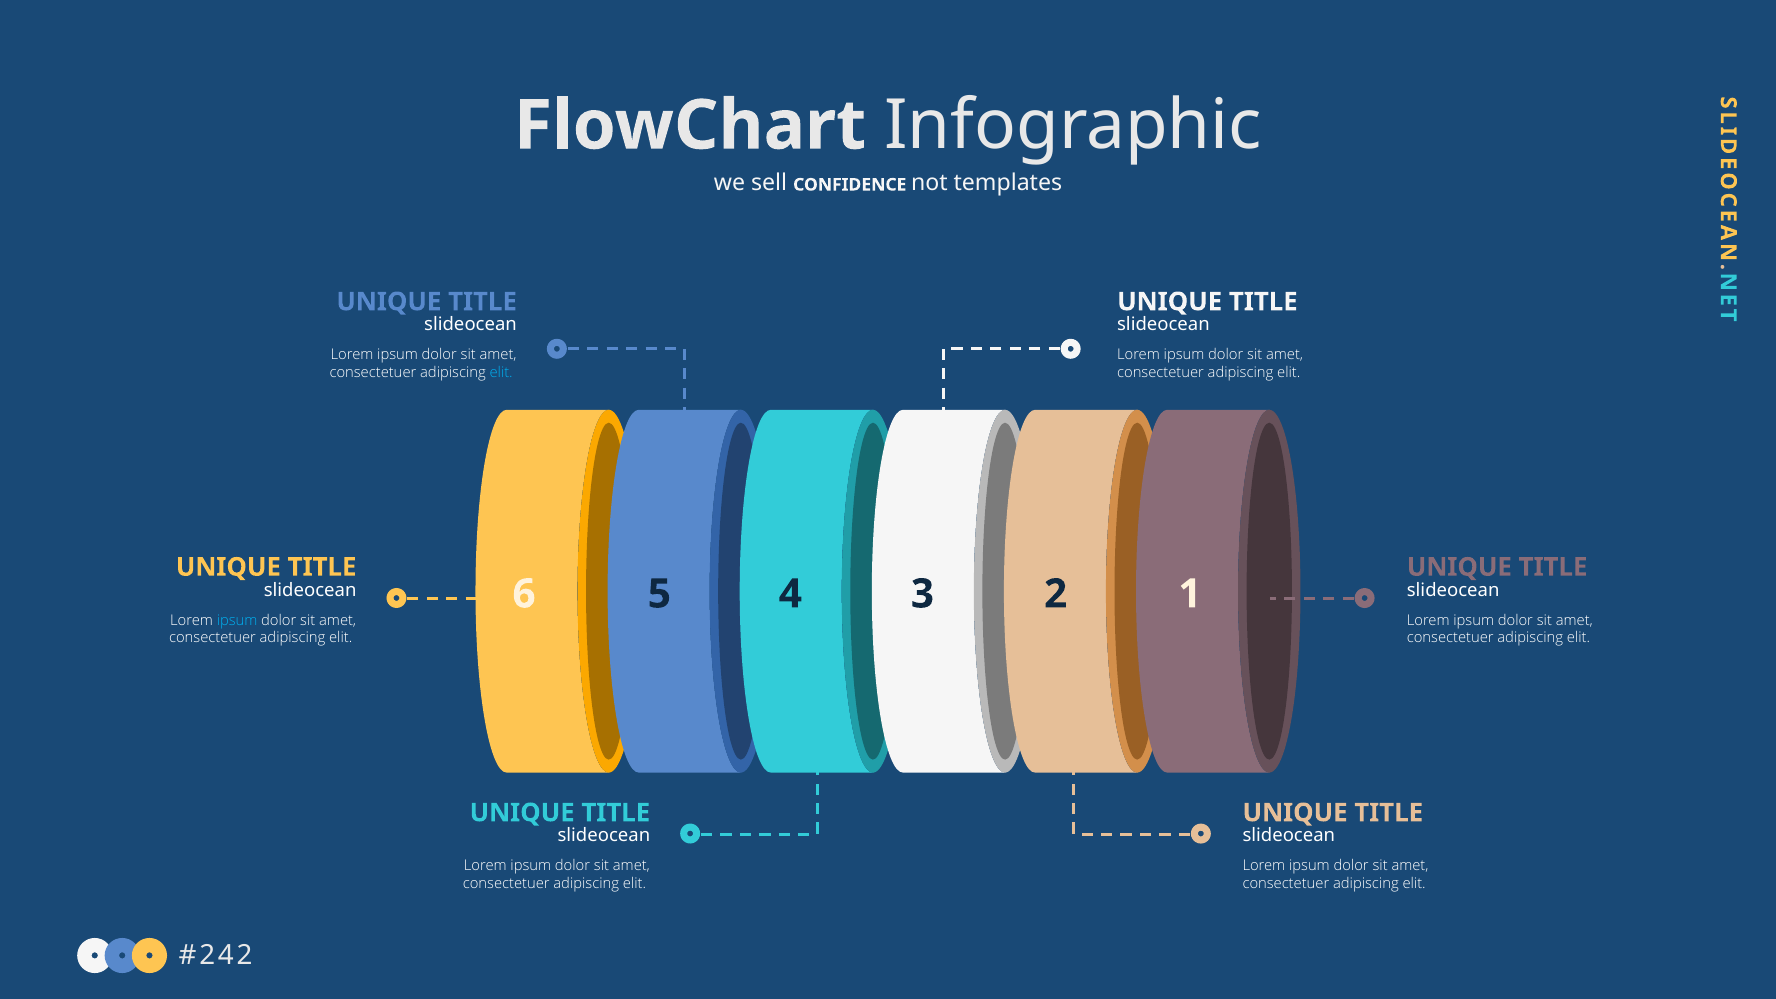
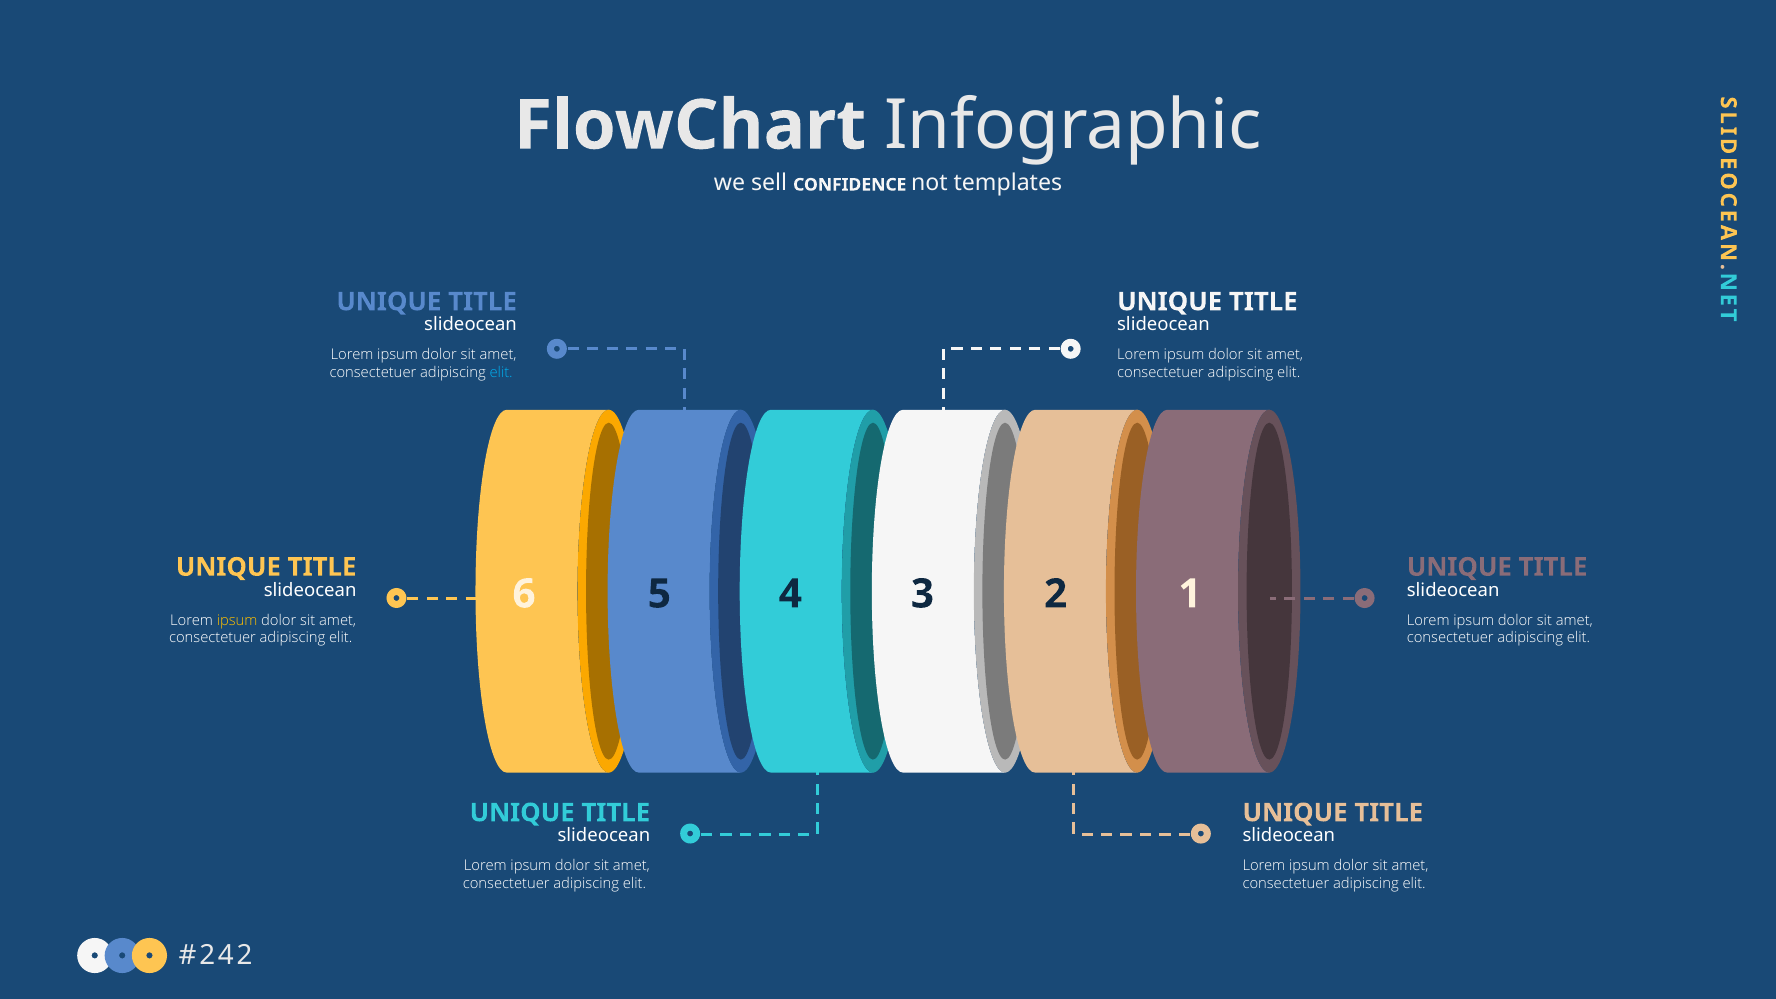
ipsum at (237, 620) colour: light blue -> yellow
